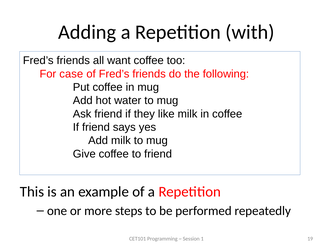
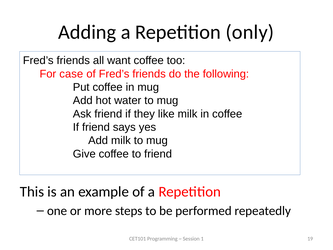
with: with -> only
